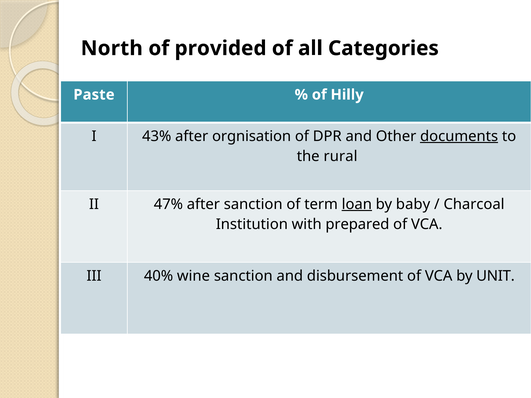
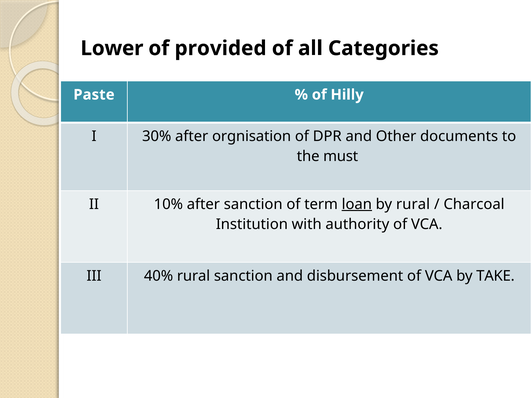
North: North -> Lower
43%: 43% -> 30%
documents underline: present -> none
rural: rural -> must
47%: 47% -> 10%
by baby: baby -> rural
prepared: prepared -> authority
40% wine: wine -> rural
UNIT: UNIT -> TAKE
